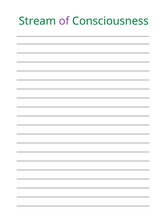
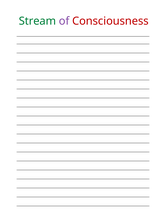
Consciousness colour: green -> red
